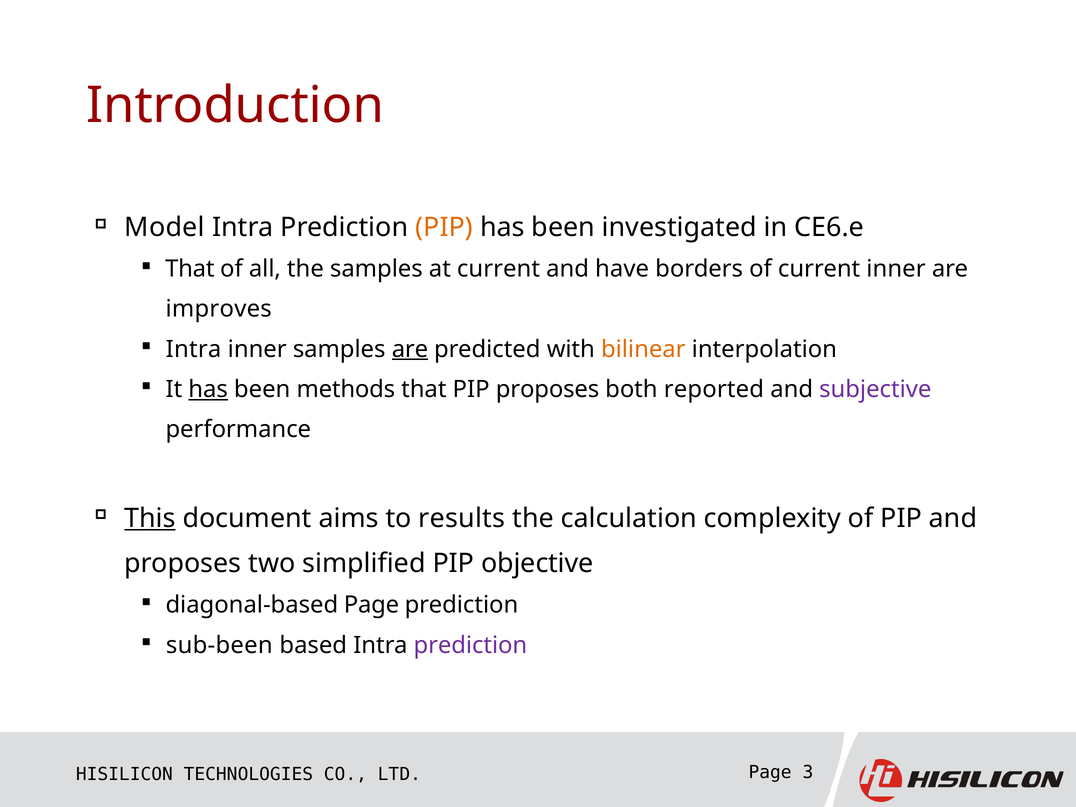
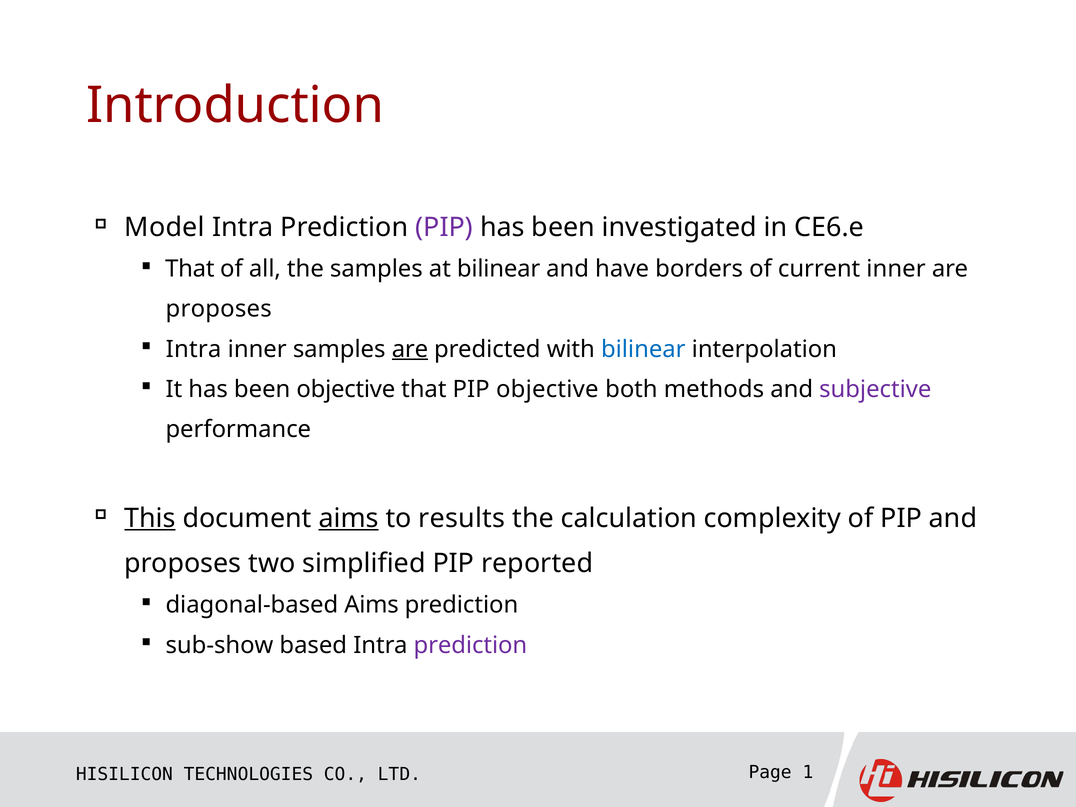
PIP at (444, 227) colour: orange -> purple
at current: current -> bilinear
improves at (219, 309): improves -> proposes
bilinear at (643, 349) colour: orange -> blue
has at (208, 389) underline: present -> none
been methods: methods -> objective
PIP proposes: proposes -> objective
reported: reported -> methods
aims at (349, 518) underline: none -> present
objective: objective -> reported
diagonal-based Page: Page -> Aims
sub-been: sub-been -> sub-show
3: 3 -> 1
